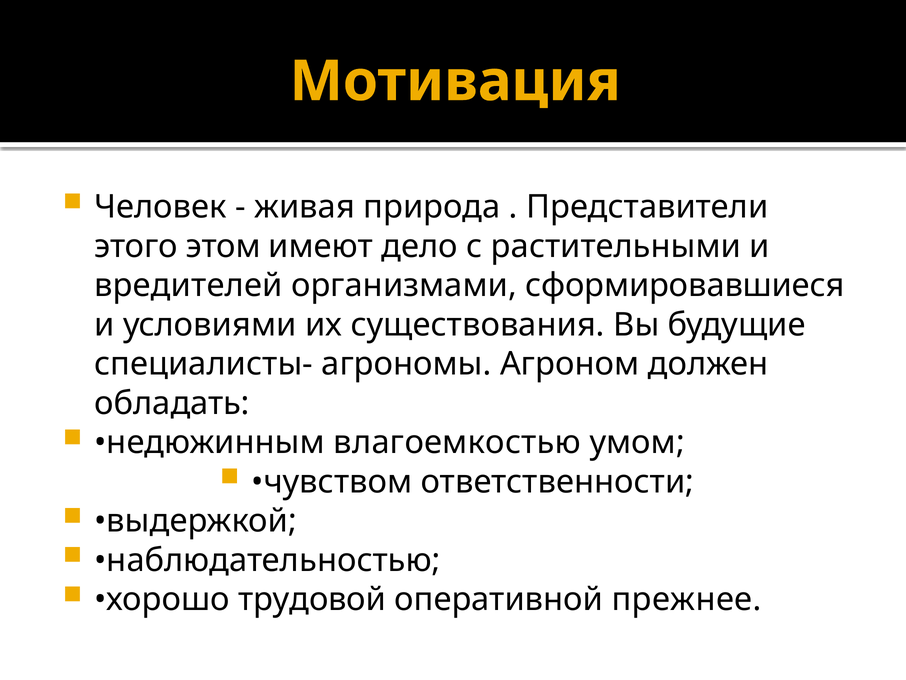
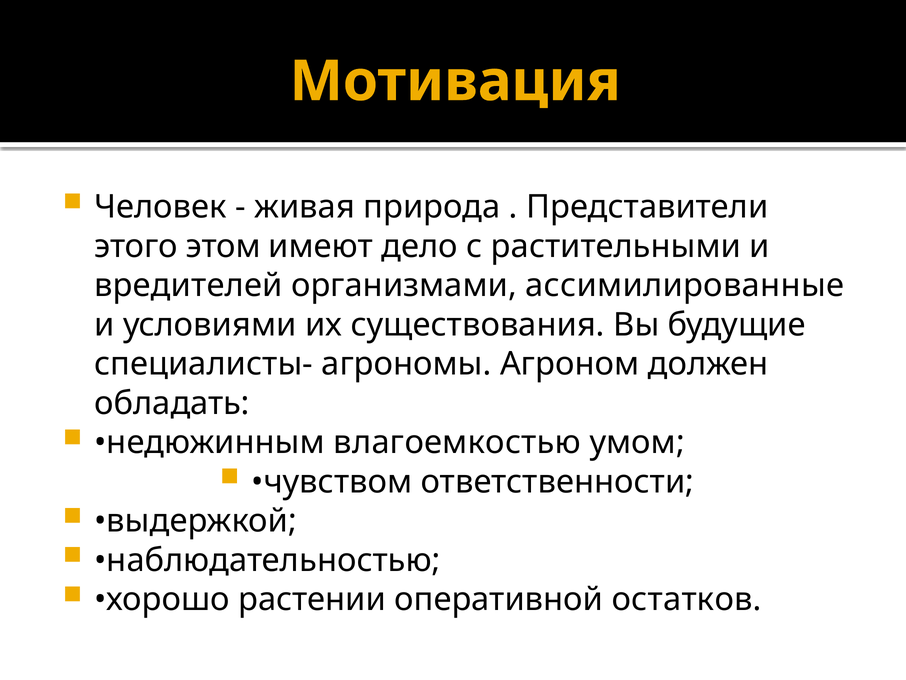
сформировавшиеся: сформировавшиеся -> ассимилированные
трудовой: трудовой -> растении
прежнее: прежнее -> остатков
